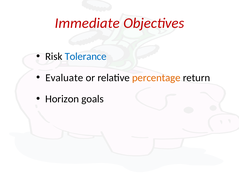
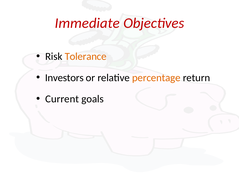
Tolerance colour: blue -> orange
Evaluate: Evaluate -> Investors
Horizon: Horizon -> Current
